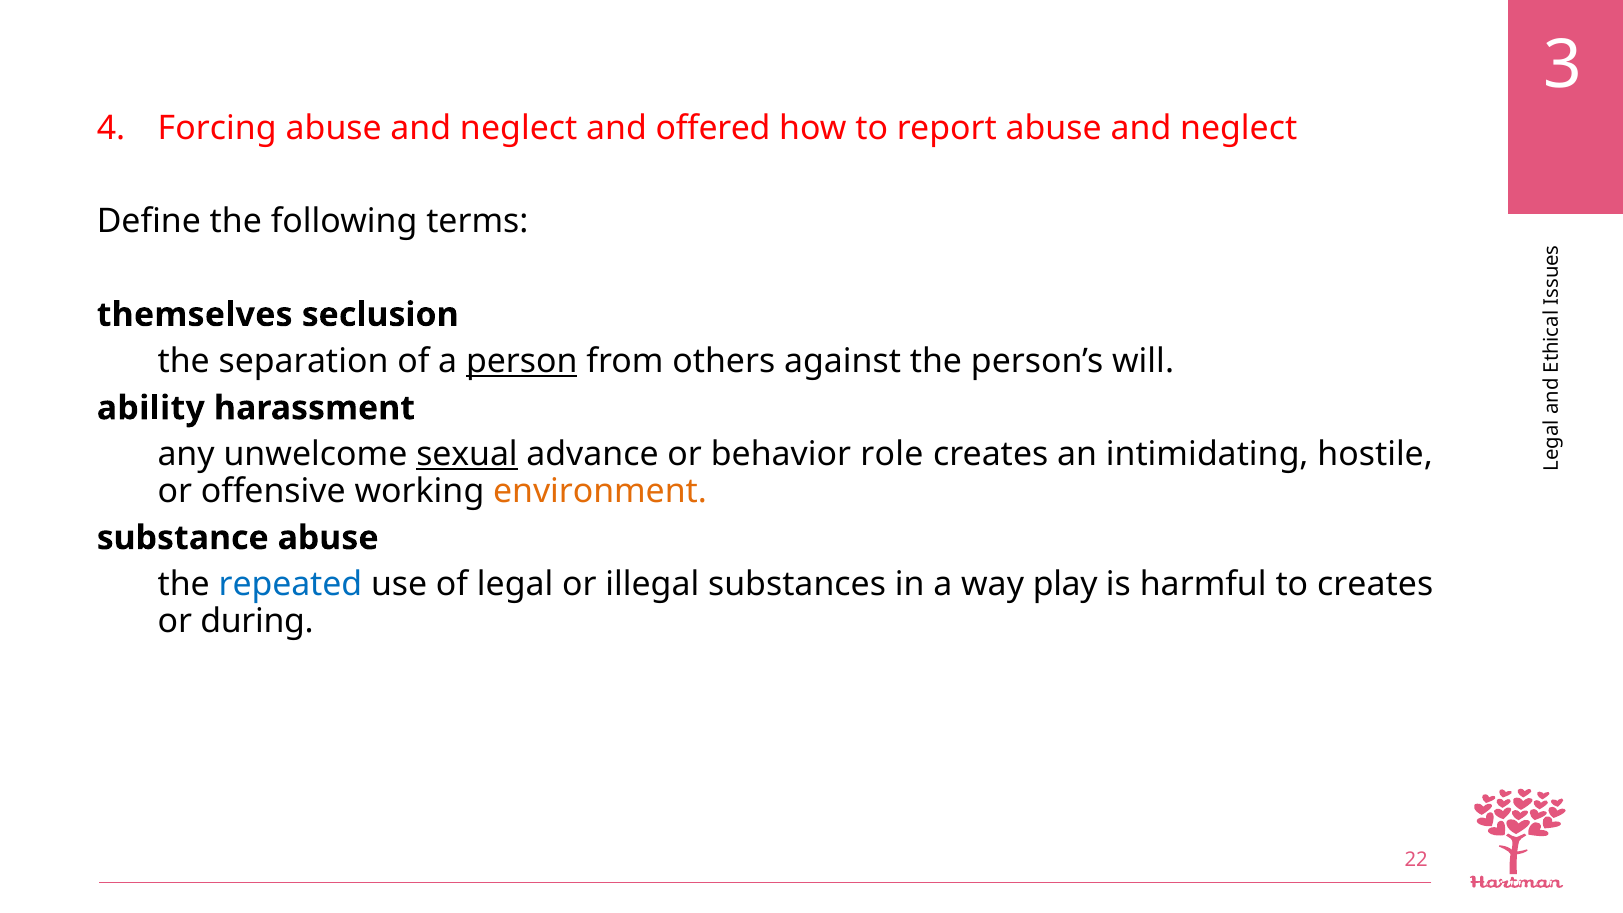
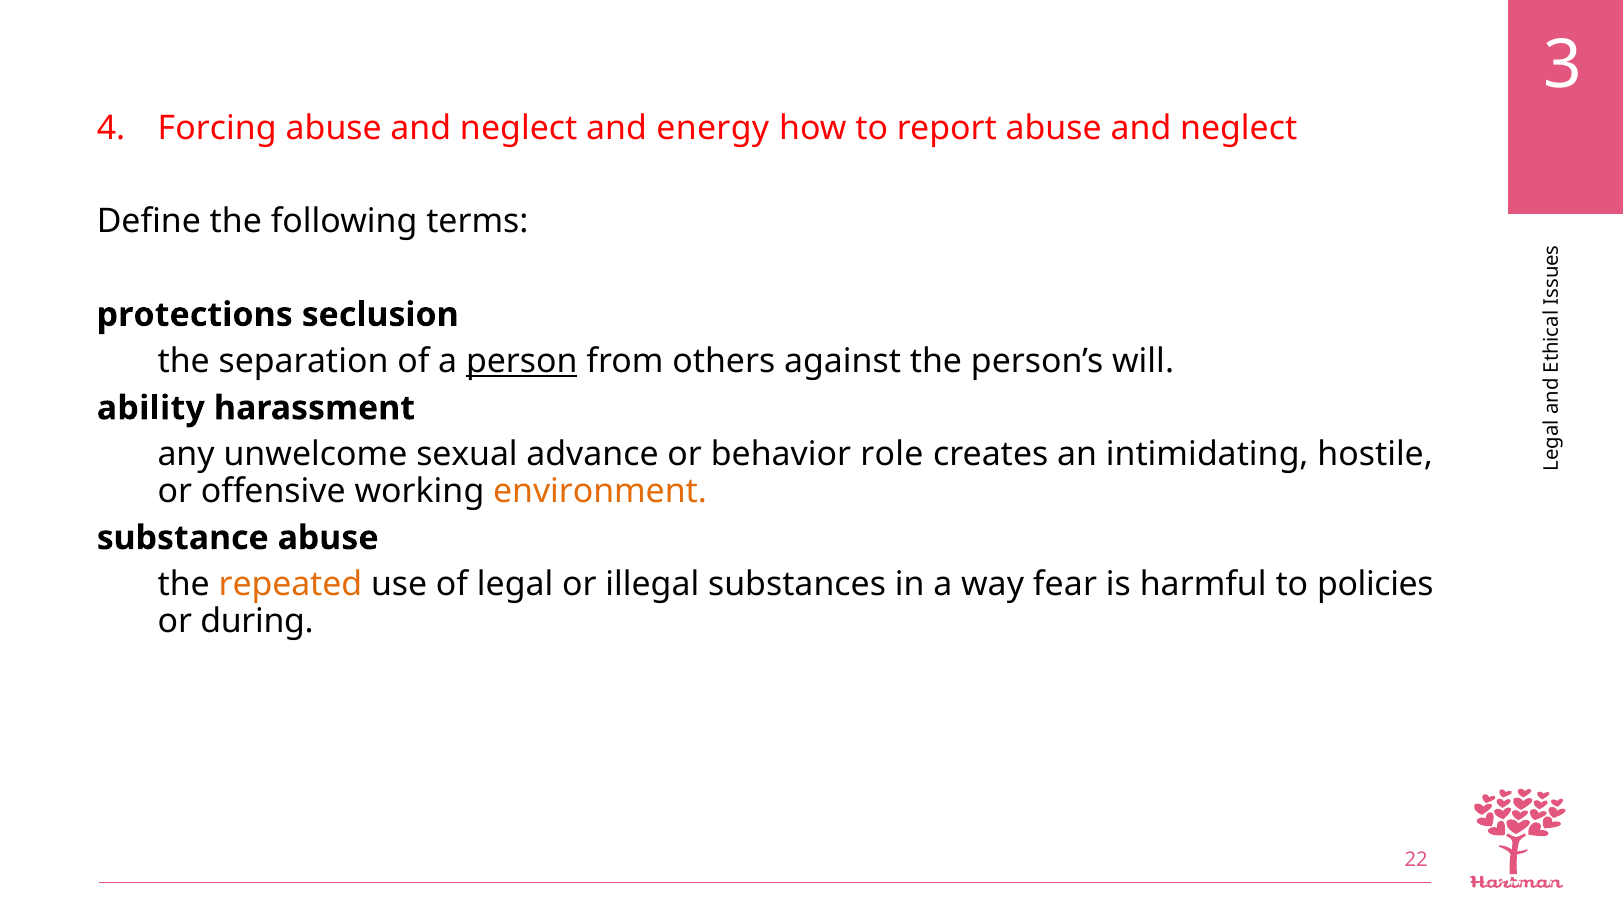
offered: offered -> energy
themselves: themselves -> protections
sexual underline: present -> none
repeated colour: blue -> orange
play: play -> fear
to creates: creates -> policies
